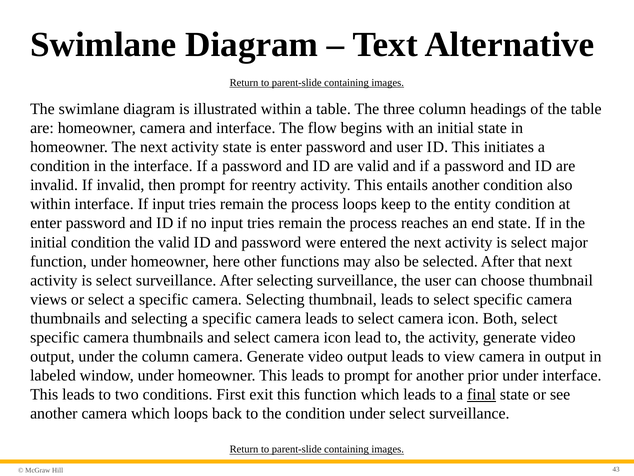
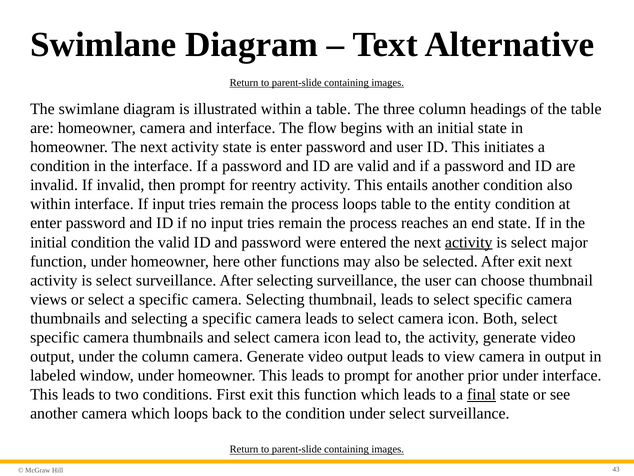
loops keep: keep -> table
activity at (469, 242) underline: none -> present
After that: that -> exit
